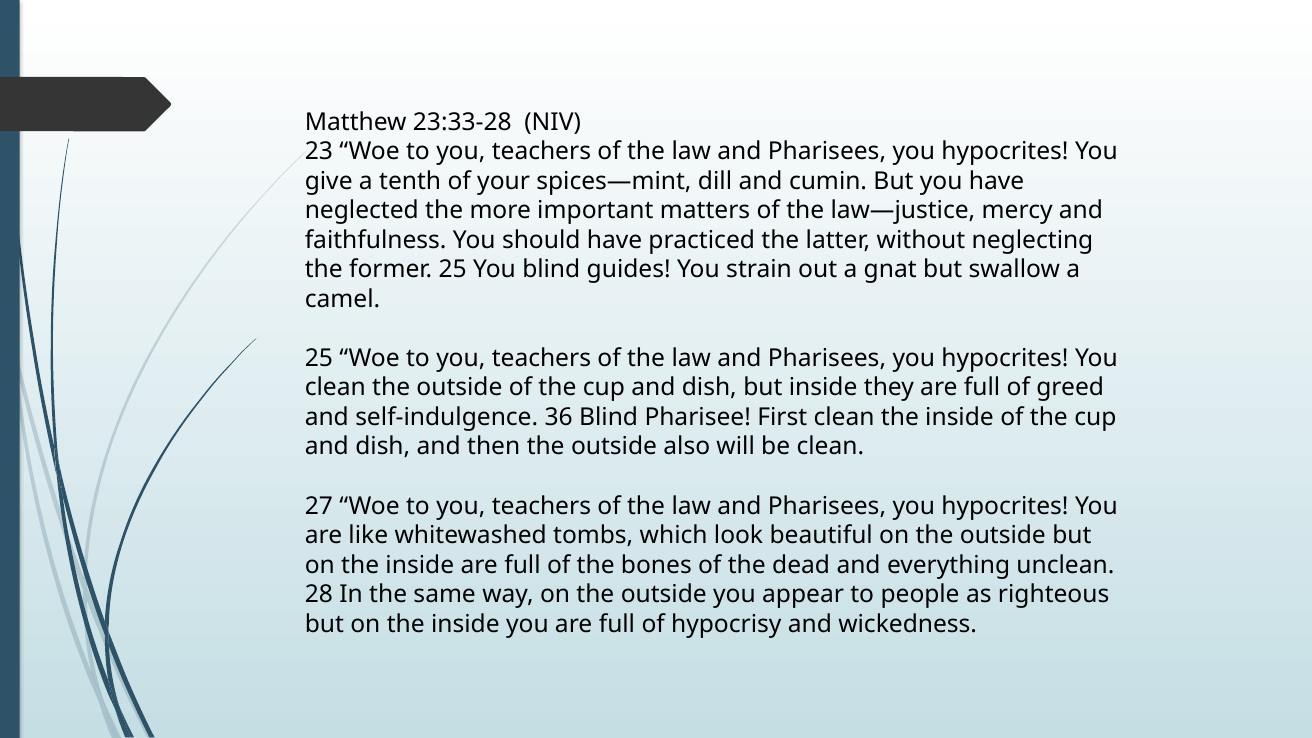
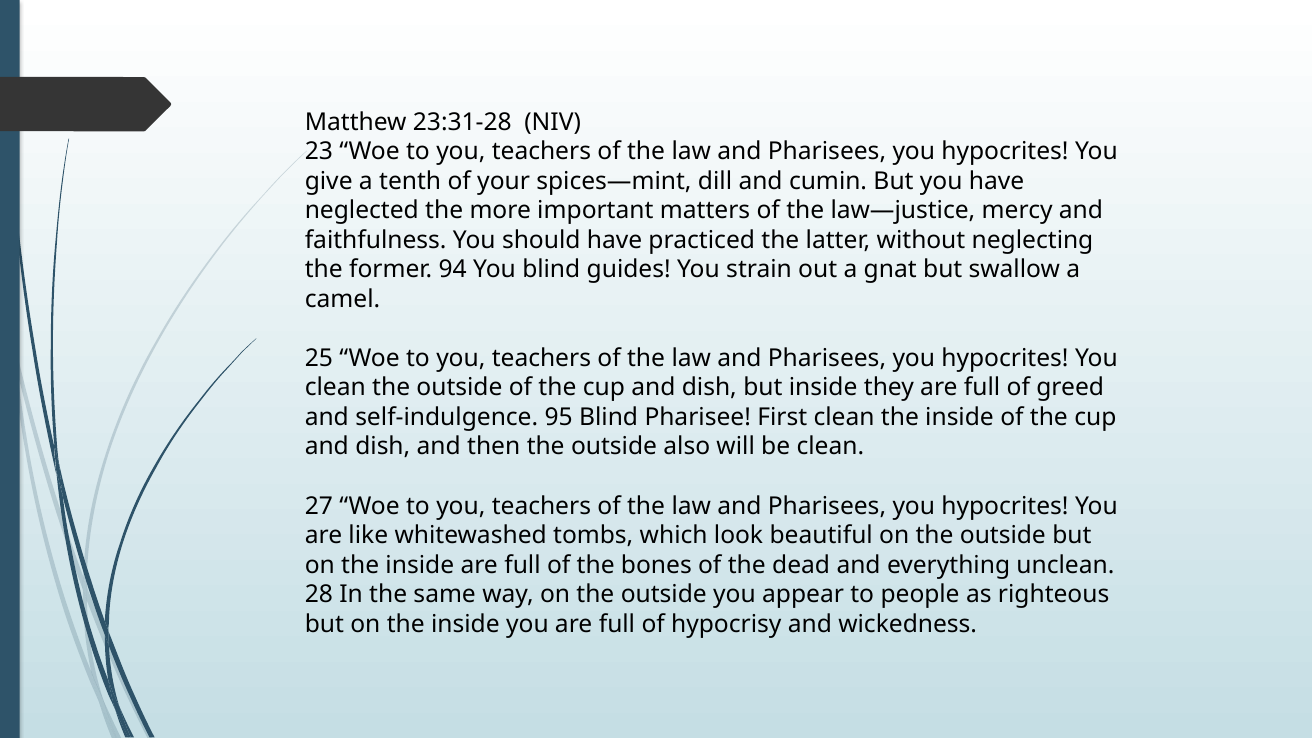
23:33-28: 23:33-28 -> 23:31-28
former 25: 25 -> 94
36: 36 -> 95
